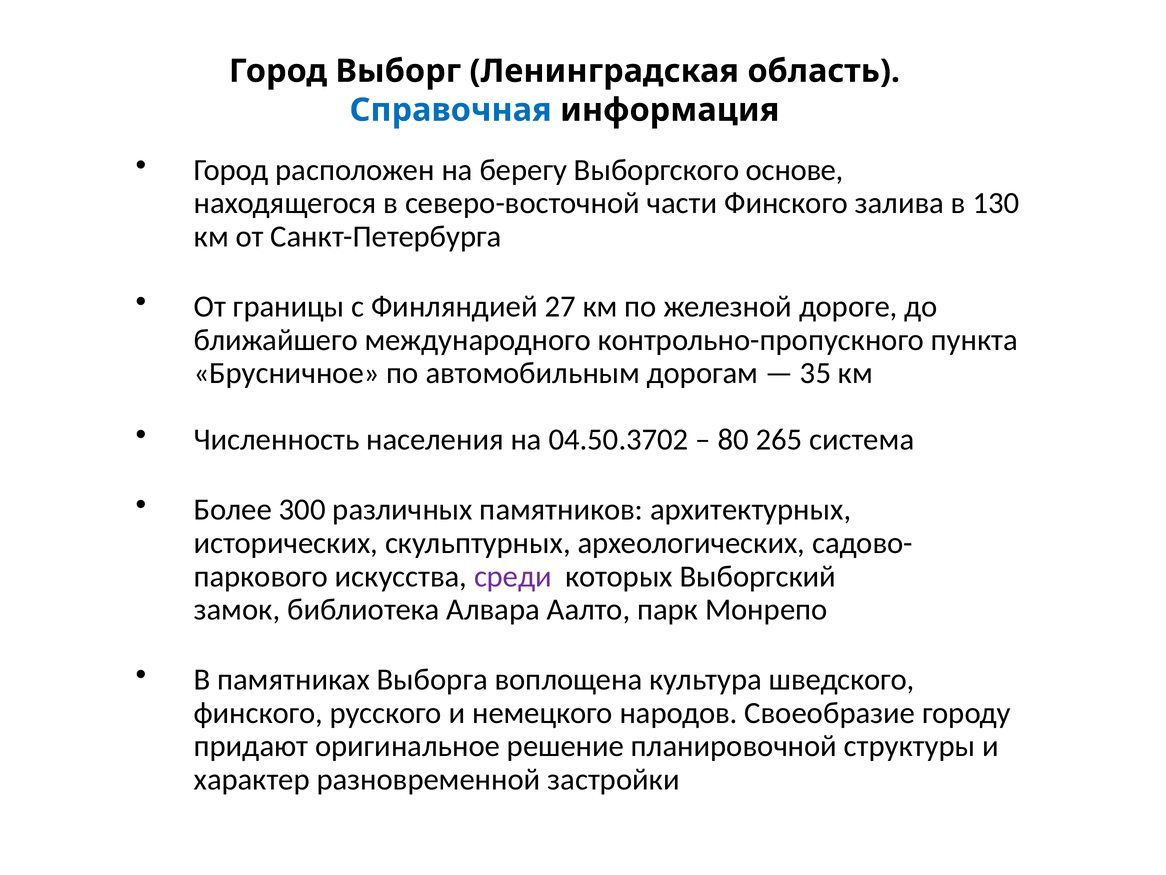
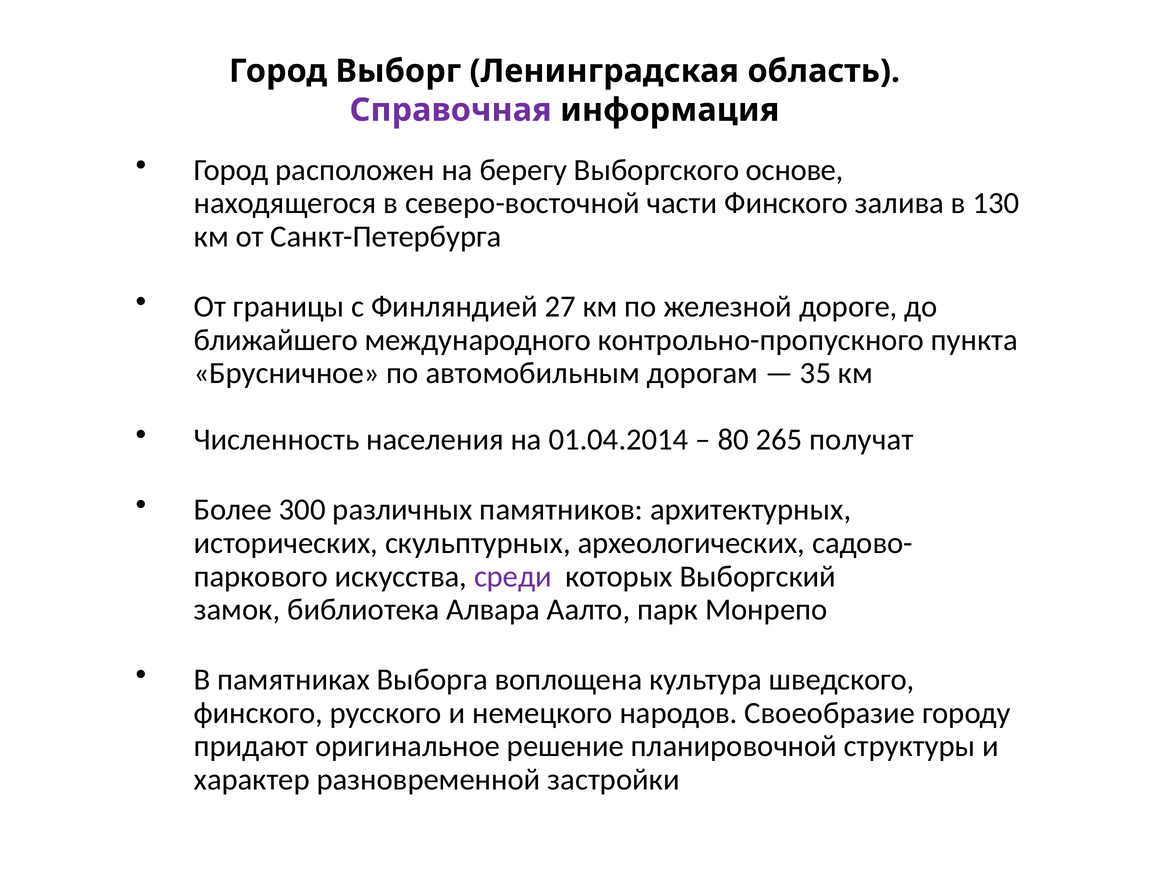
Справочная colour: blue -> purple
04.50.3702: 04.50.3702 -> 01.04.2014
система: система -> получат
